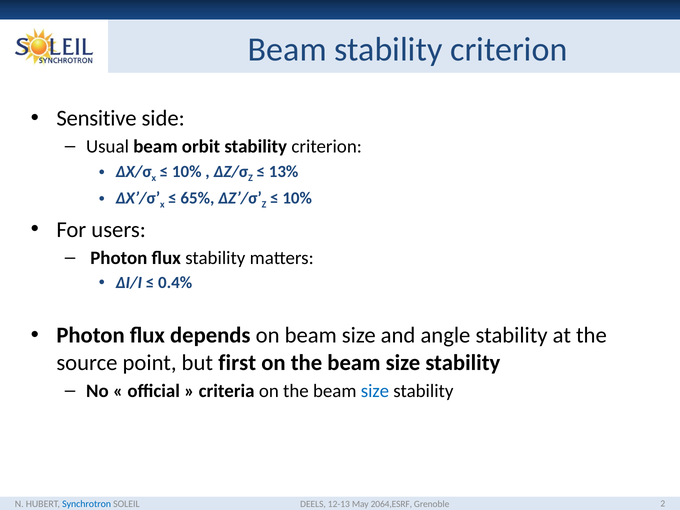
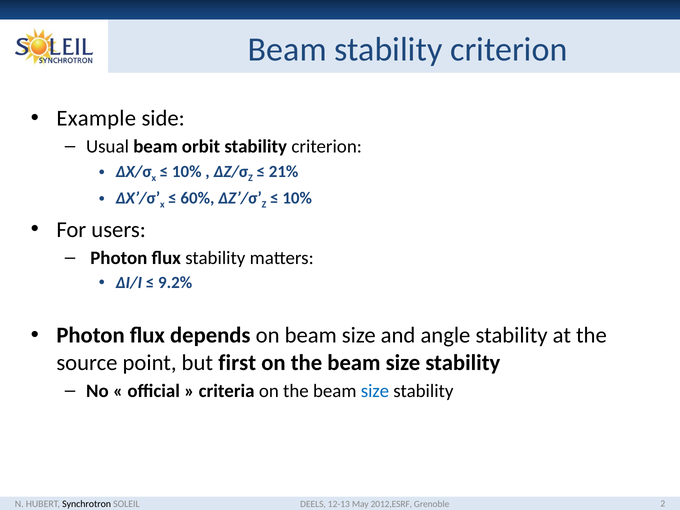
Sensitive: Sensitive -> Example
13%: 13% -> 21%
65%: 65% -> 60%
0.4%: 0.4% -> 9.2%
Synchrotron colour: blue -> black
2064,ESRF: 2064,ESRF -> 2012,ESRF
